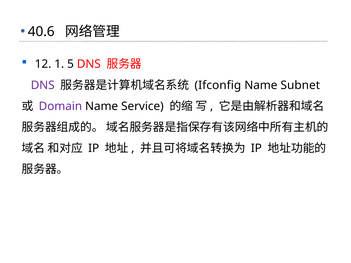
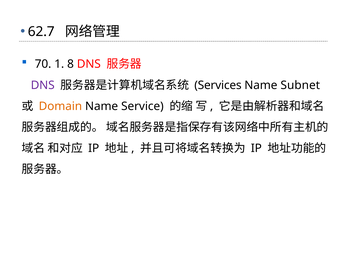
40.6: 40.6 -> 62.7
12: 12 -> 70
5: 5 -> 8
Ifconfig: Ifconfig -> Services
Domain colour: purple -> orange
